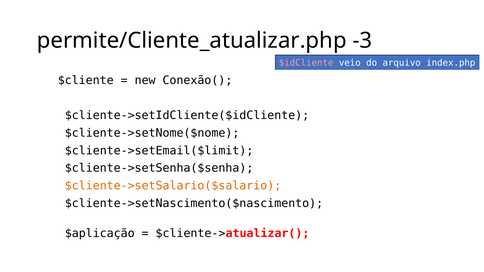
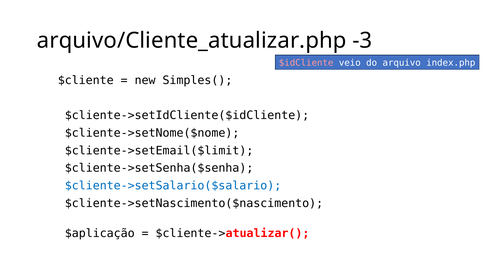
permite/Cliente_atualizar.php: permite/Cliente_atualizar.php -> arquivo/Cliente_atualizar.php
Conexão(: Conexão( -> Simples(
$cliente->setSalario($salario colour: orange -> blue
